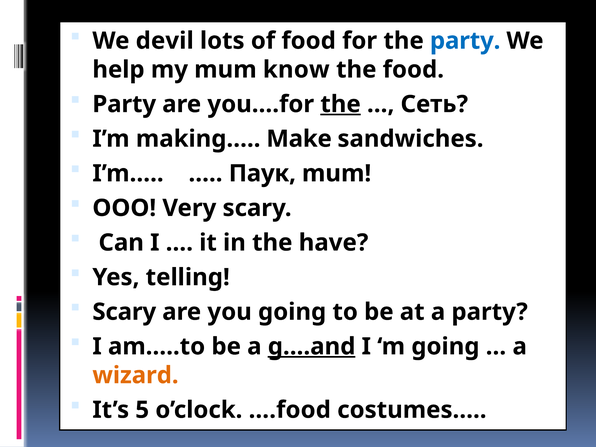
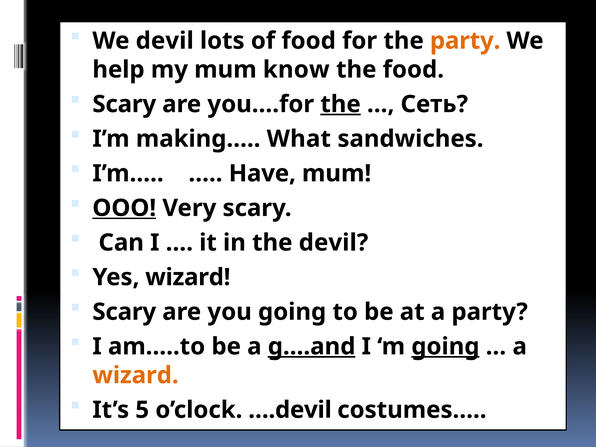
party at (465, 41) colour: blue -> orange
Party at (124, 104): Party -> Scary
Make: Make -> What
Паук: Паук -> Have
OOO underline: none -> present
the have: have -> devil
Yes telling: telling -> wizard
going at (445, 346) underline: none -> present
….food: ….food -> ….devil
